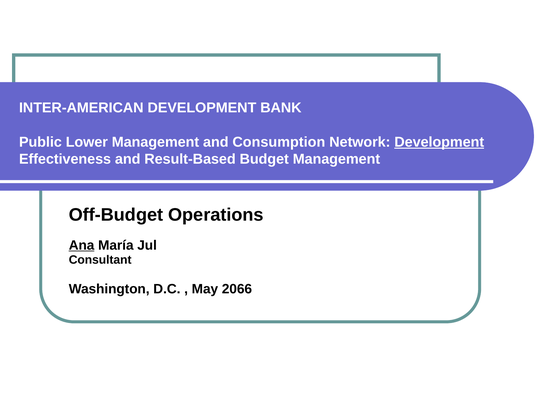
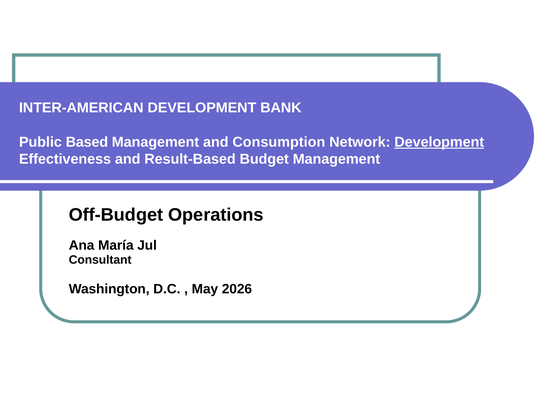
Lower: Lower -> Based
Ana underline: present -> none
2066: 2066 -> 2026
